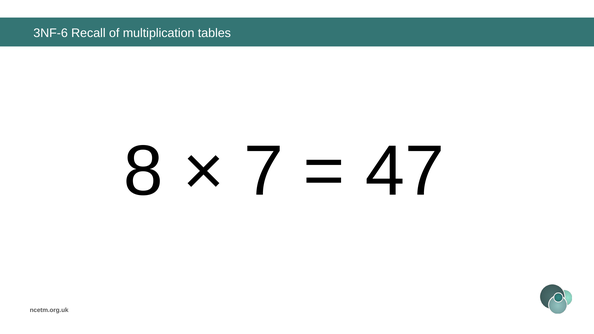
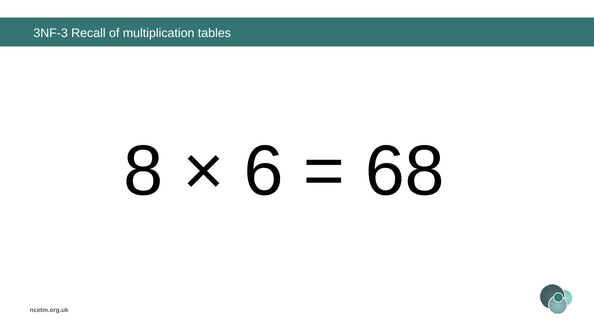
3NF-6: 3NF-6 -> 3NF-3
7: 7 -> 6
47: 47 -> 68
